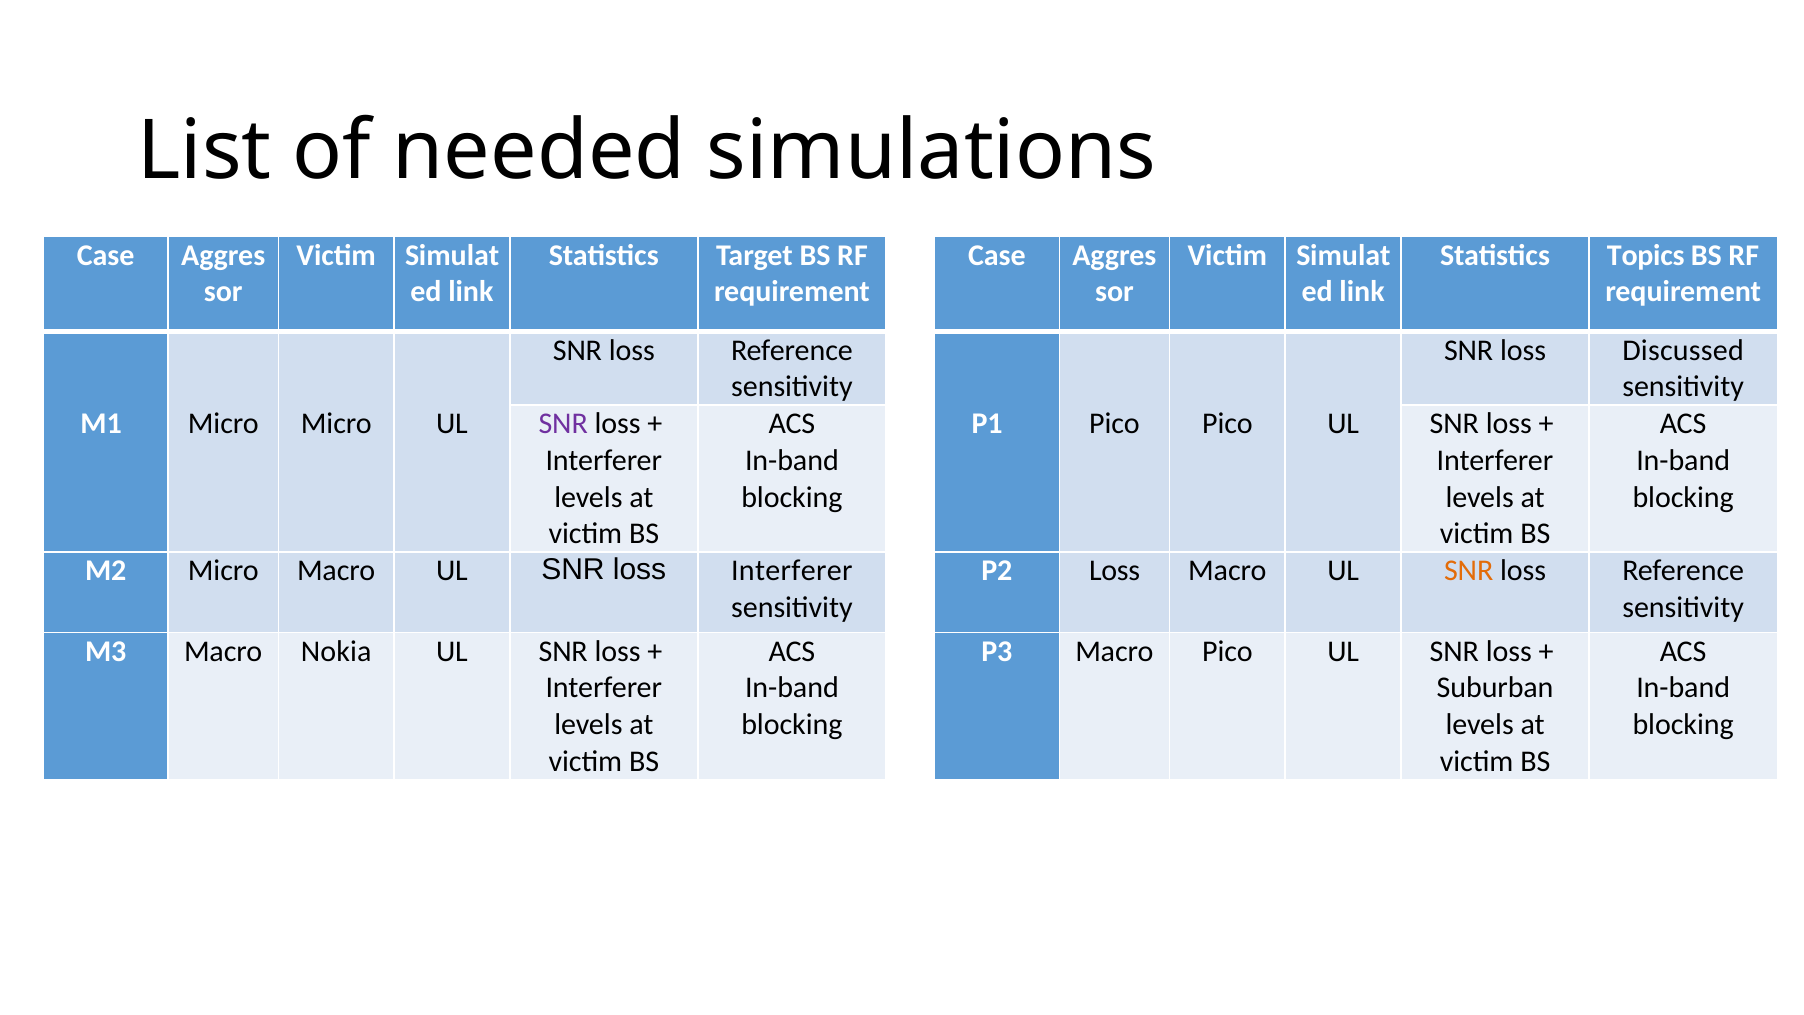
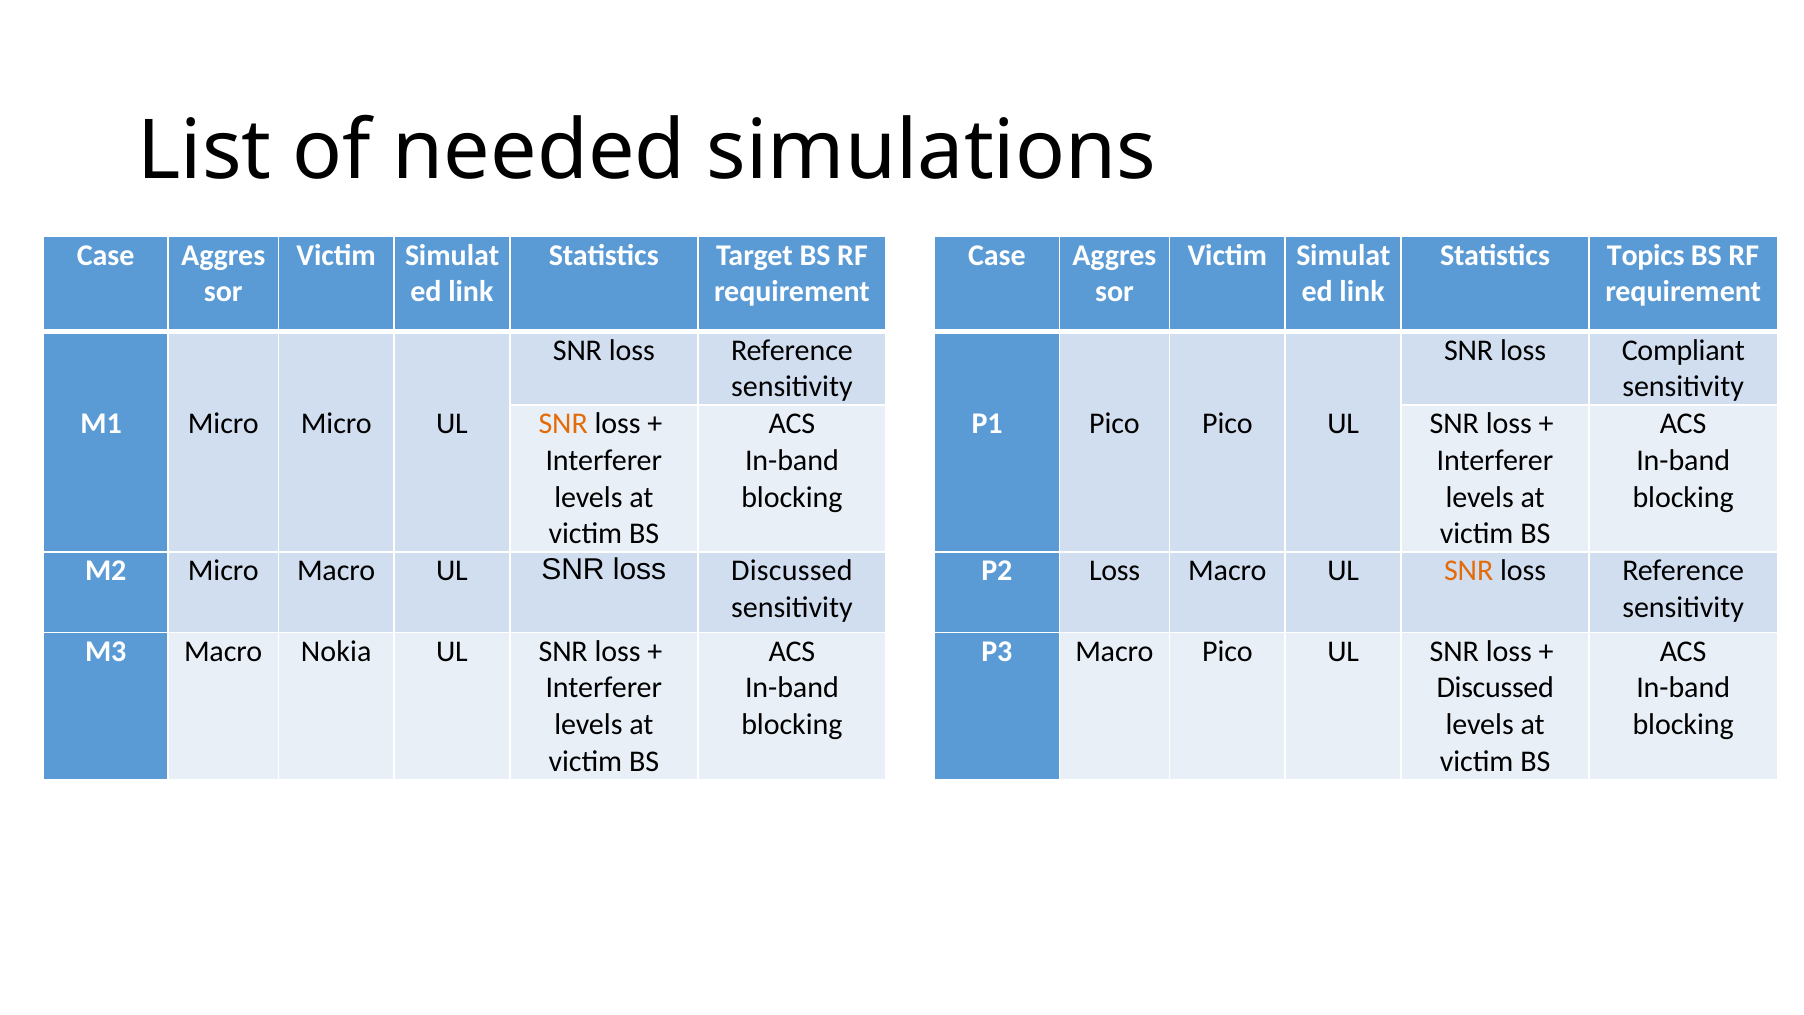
Discussed: Discussed -> Compliant
SNR at (563, 424) colour: purple -> orange
loss Interferer: Interferer -> Discussed
Suburban at (1495, 688): Suburban -> Discussed
